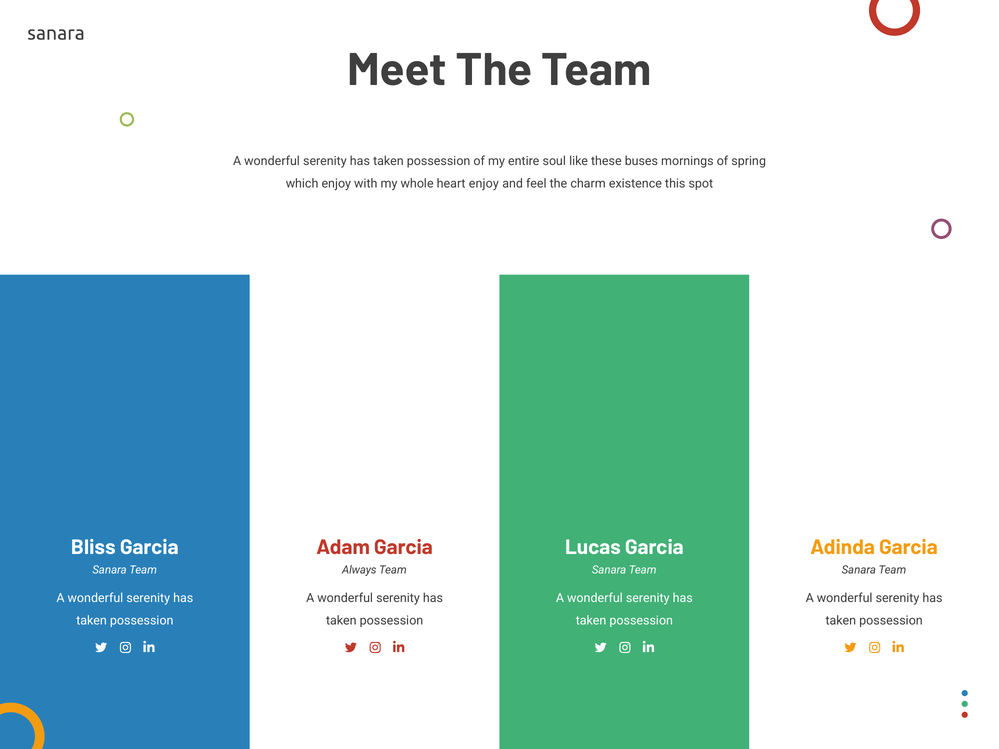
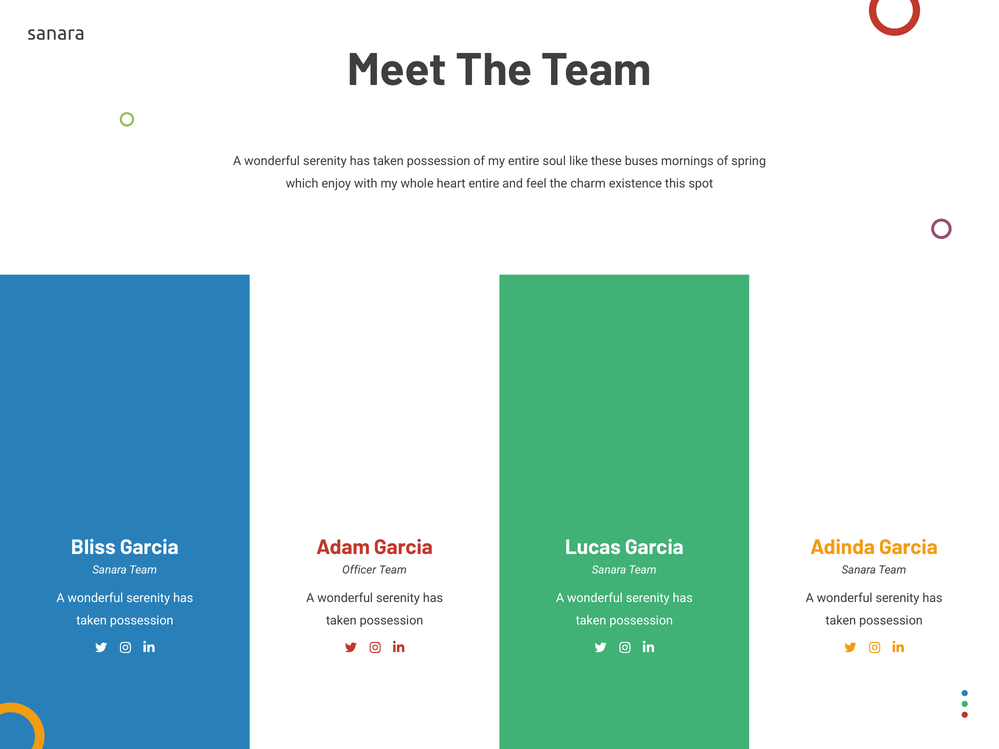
heart enjoy: enjoy -> entire
Always: Always -> Officer
